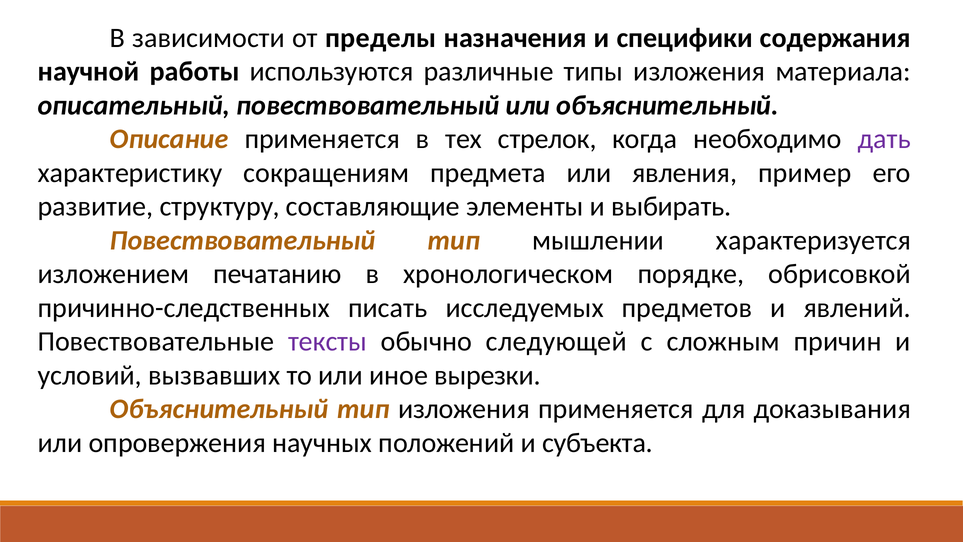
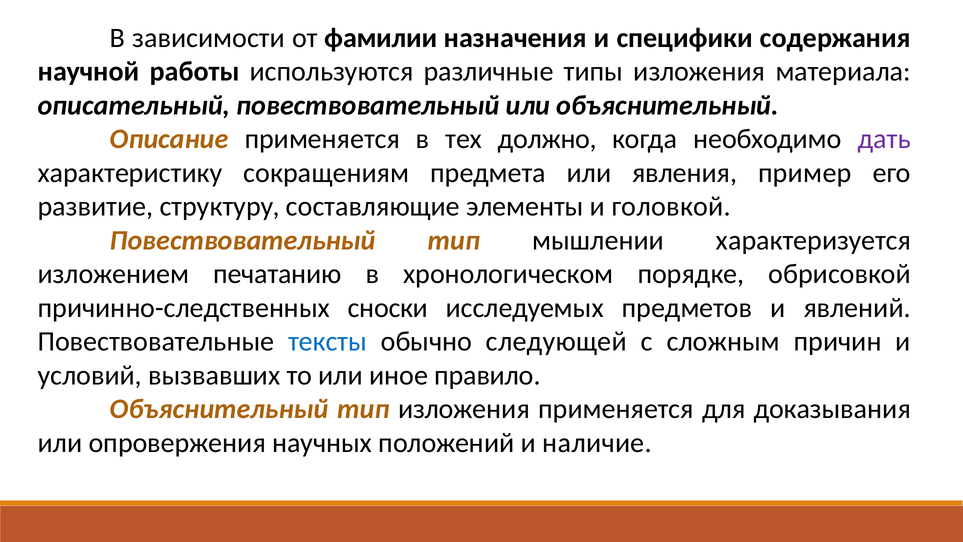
пределы: пределы -> фамилии
стрелок: стрелок -> должно
выбирать: выбирать -> головкой
писать: писать -> сноски
тексты colour: purple -> blue
вырезки: вырезки -> правило
субъекта: субъекта -> наличие
